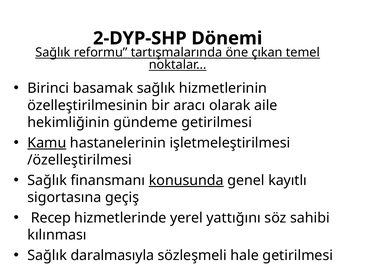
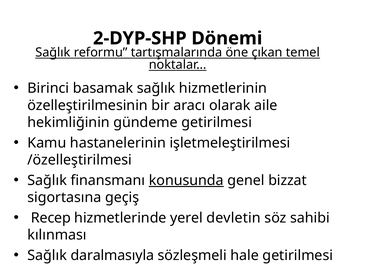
Kamu underline: present -> none
kayıtlı: kayıtlı -> bizzat
yattığını: yattığını -> devletin
